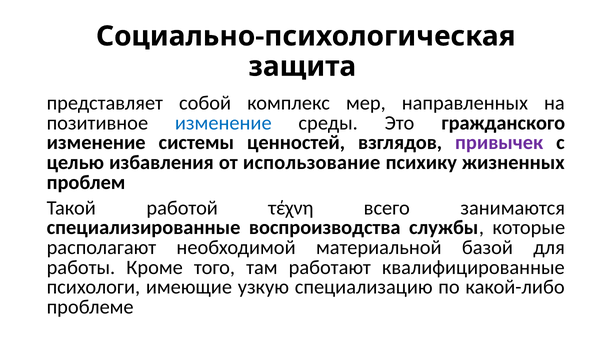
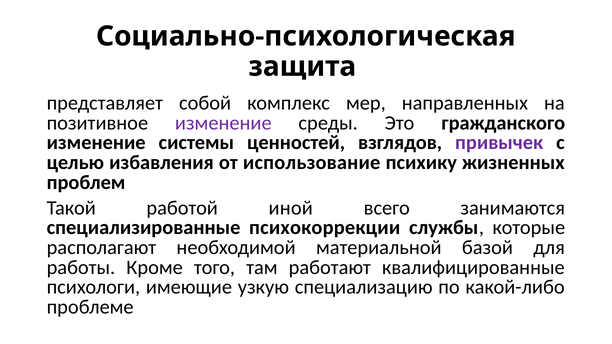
изменение at (223, 123) colour: blue -> purple
τέχνη: τέχνη -> иной
воспроизводства: воспроизводства -> психокоррекции
